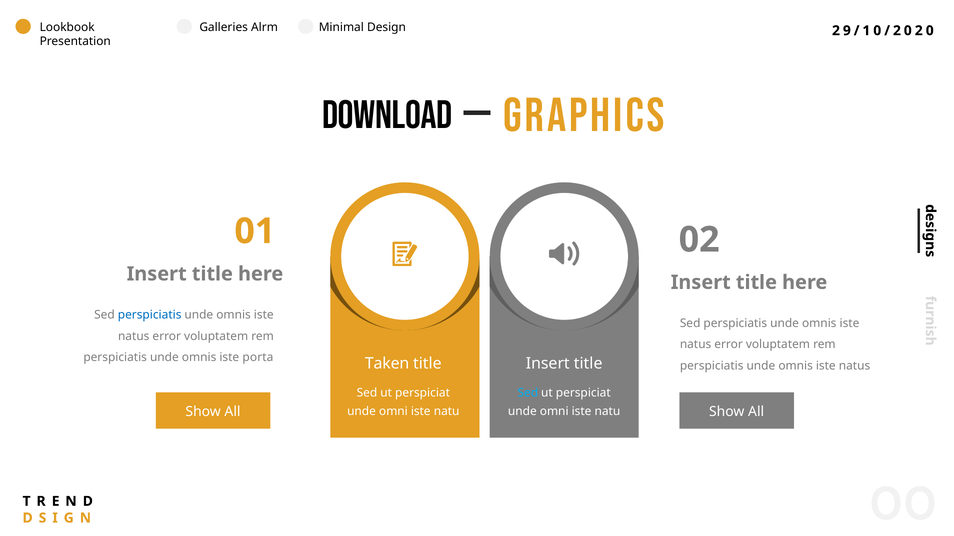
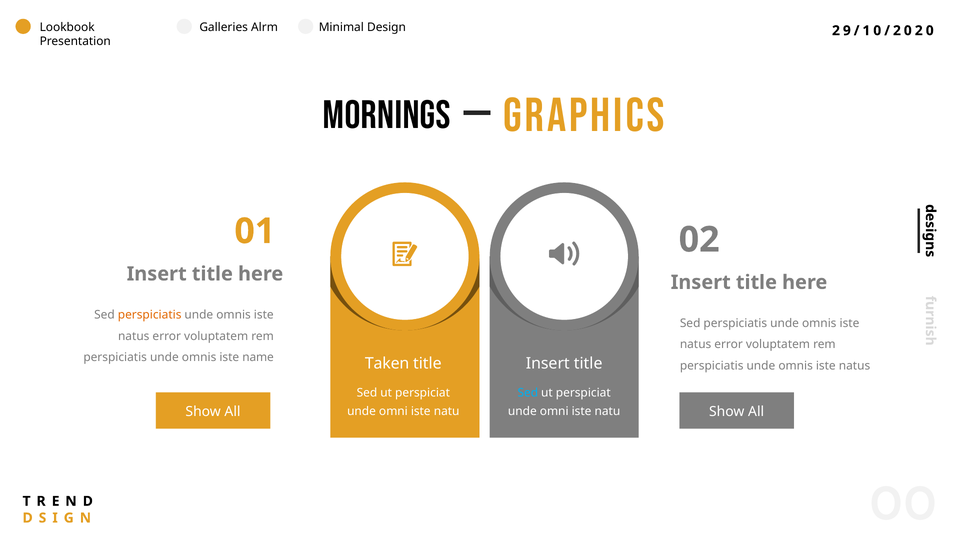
DOWNLOAD: DOWNLOAD -> MORNINGS
perspiciatis at (150, 315) colour: blue -> orange
porta: porta -> name
